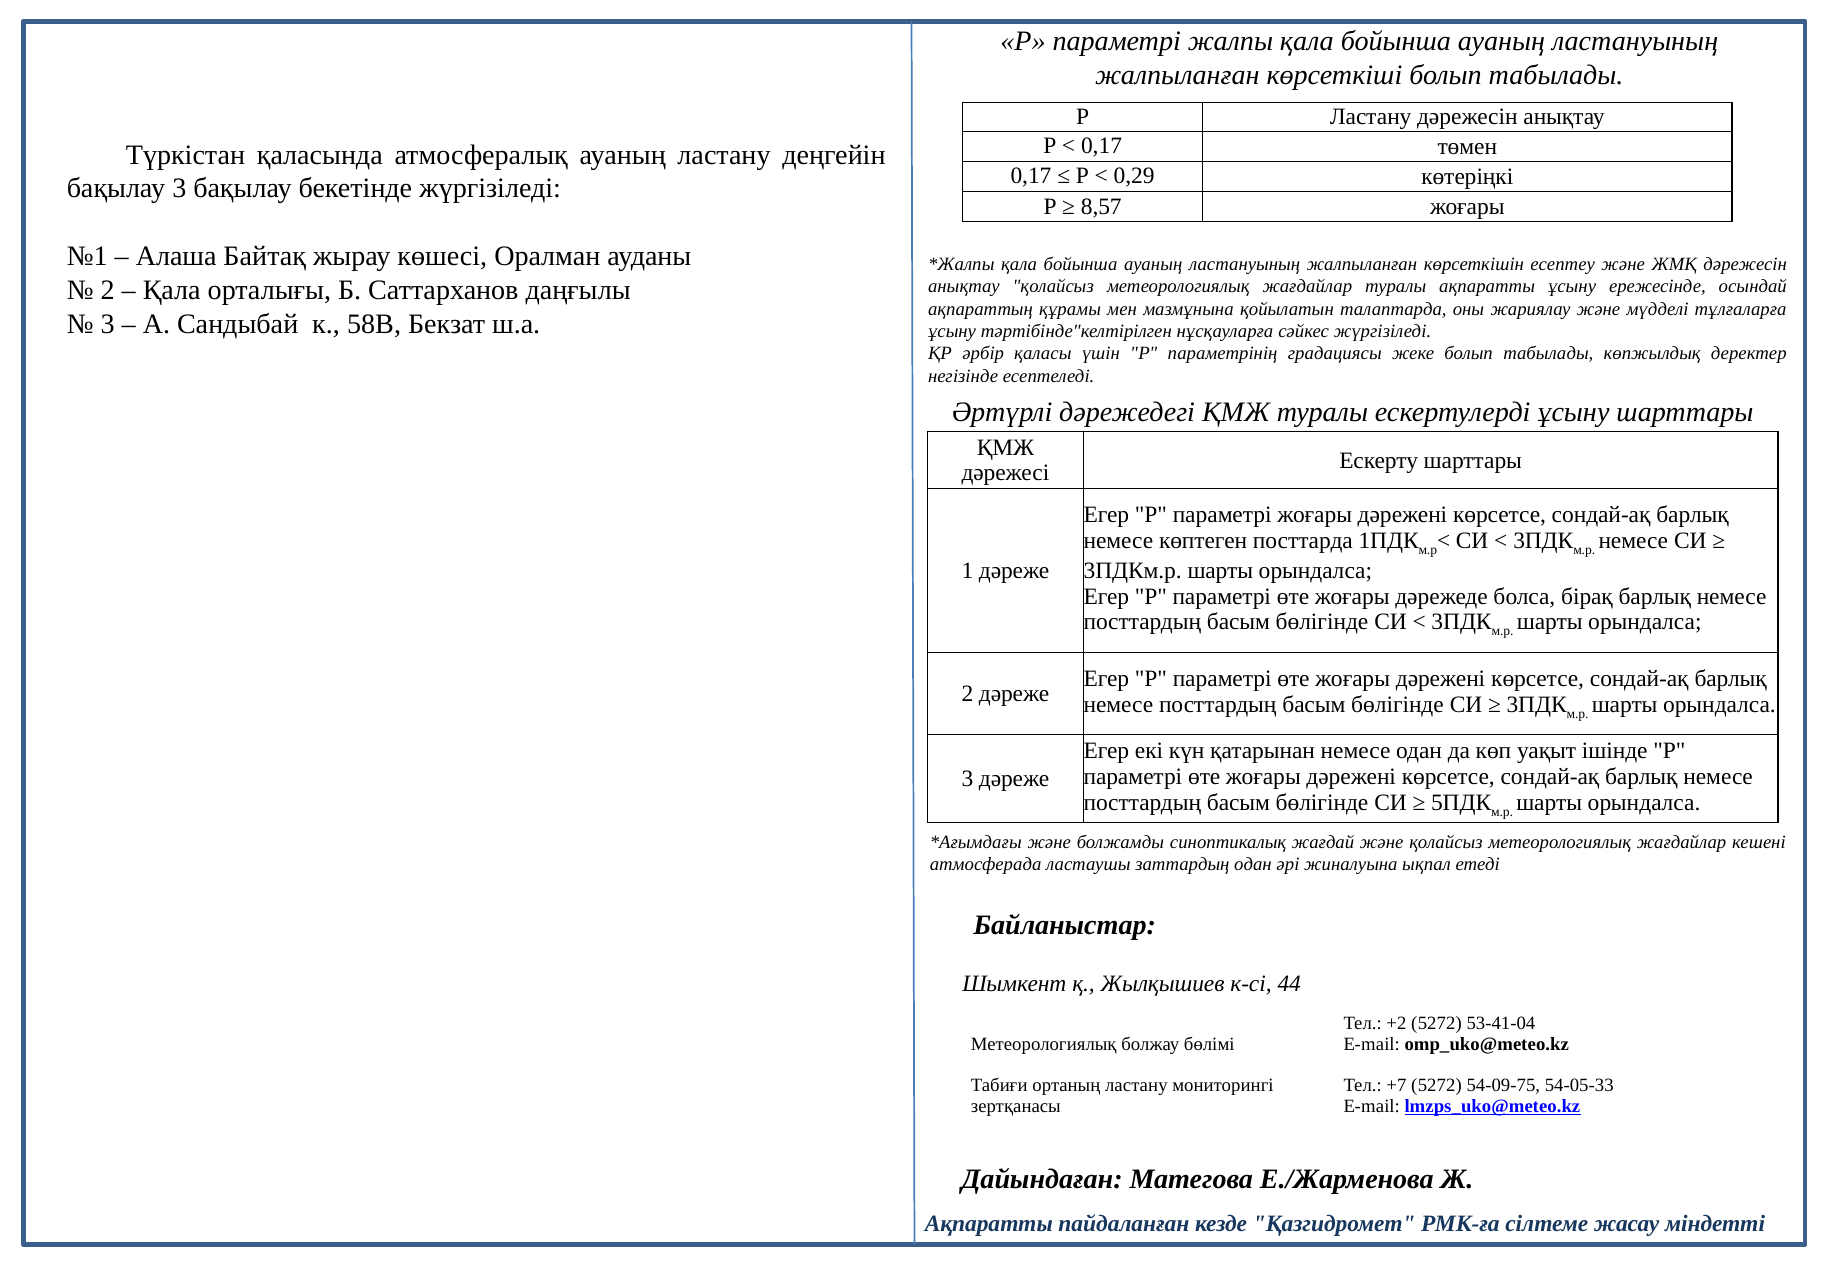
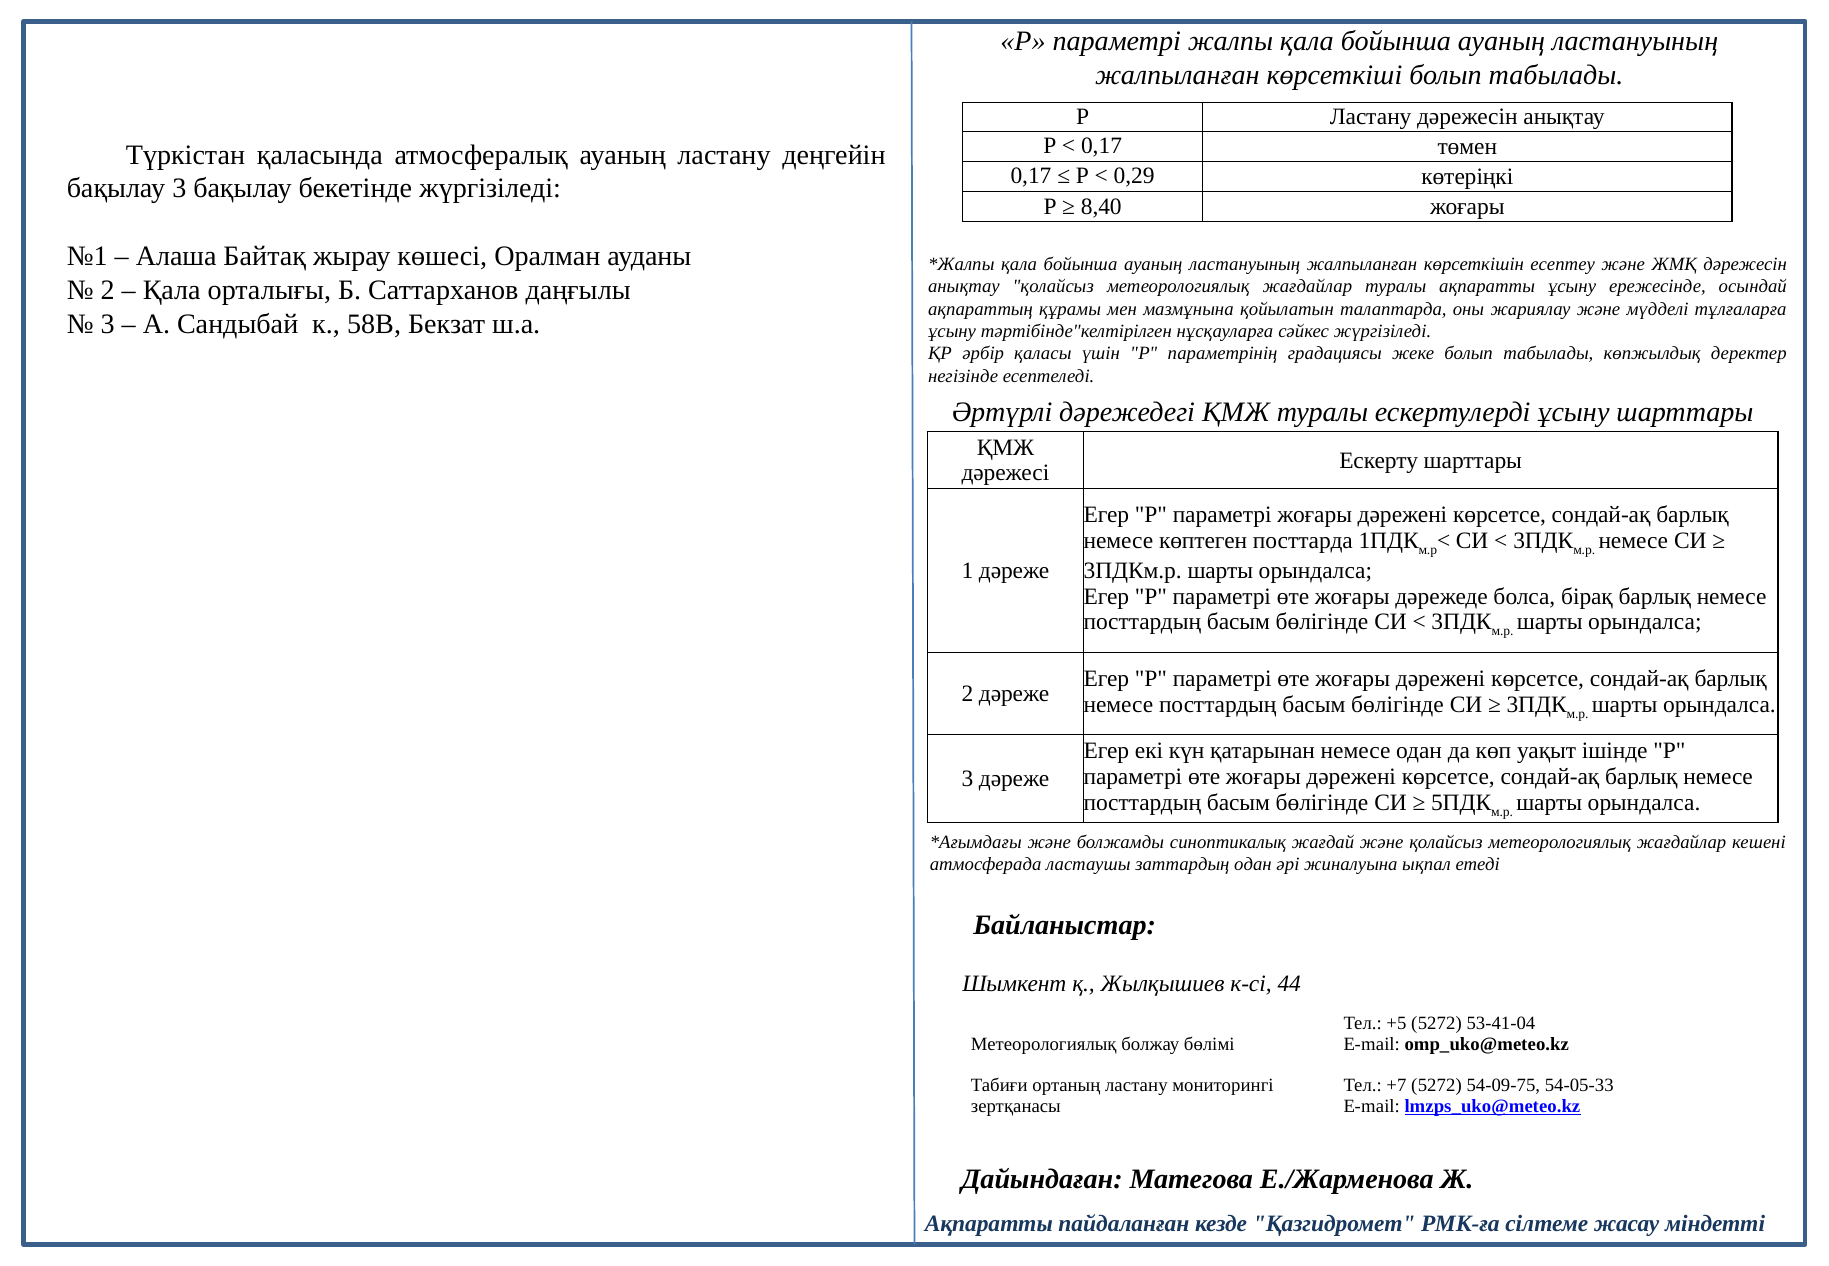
8,57: 8,57 -> 8,40
+2: +2 -> +5
